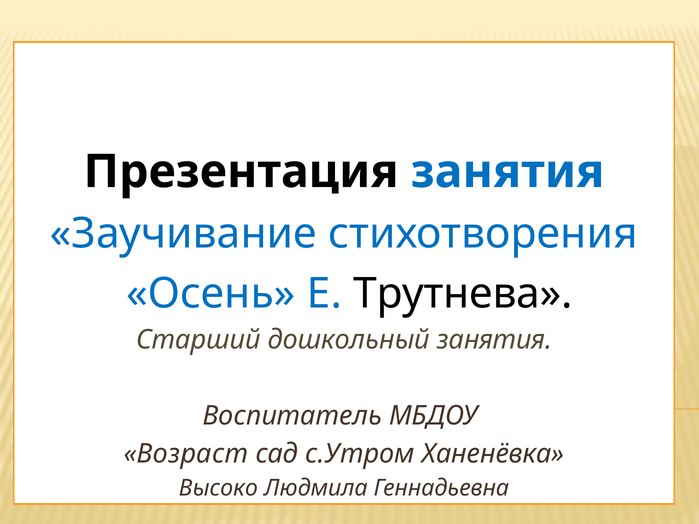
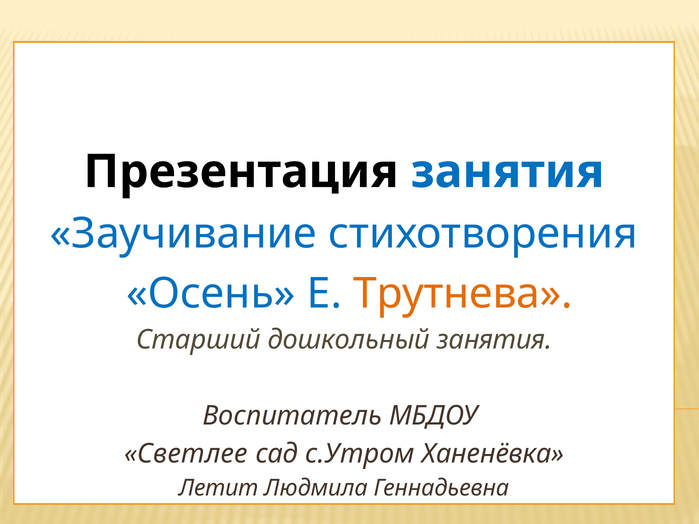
Трутнева colour: black -> orange
Возраст: Возраст -> Светлее
Высоко: Высоко -> Летит
